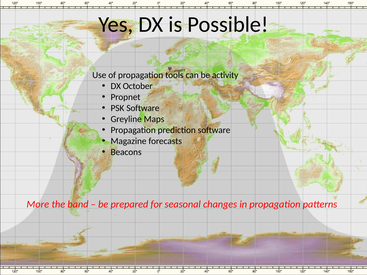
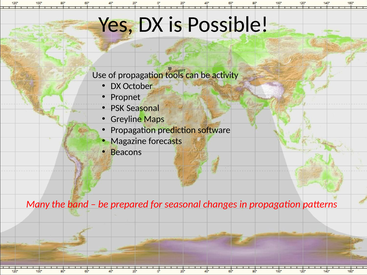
PSK Software: Software -> Seasonal
More: More -> Many
